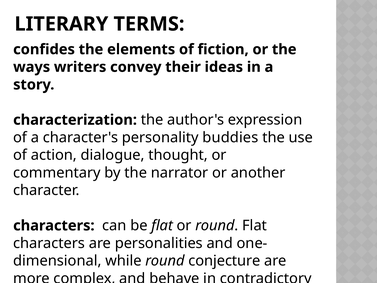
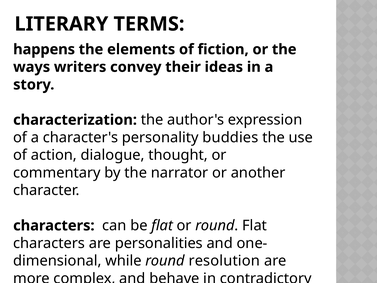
confides: confides -> happens
conjecture: conjecture -> resolution
